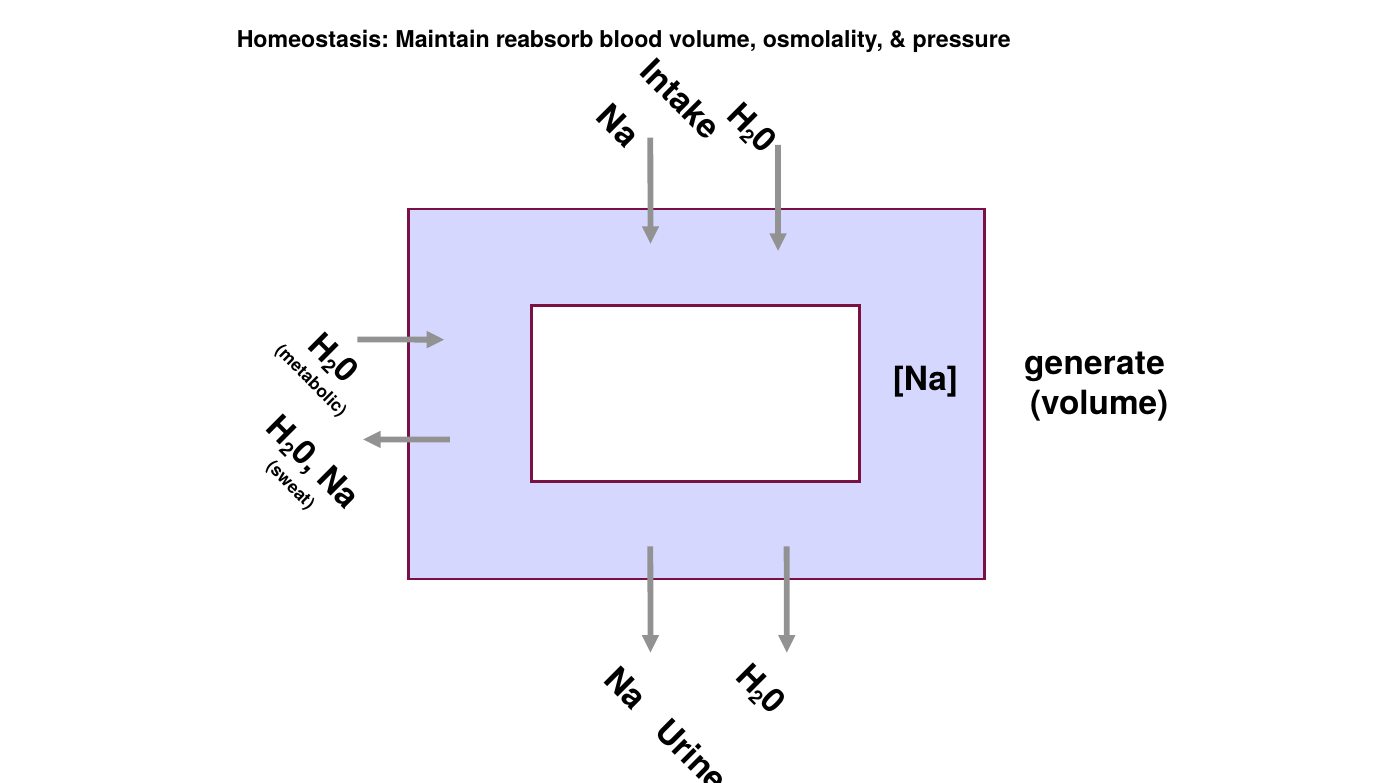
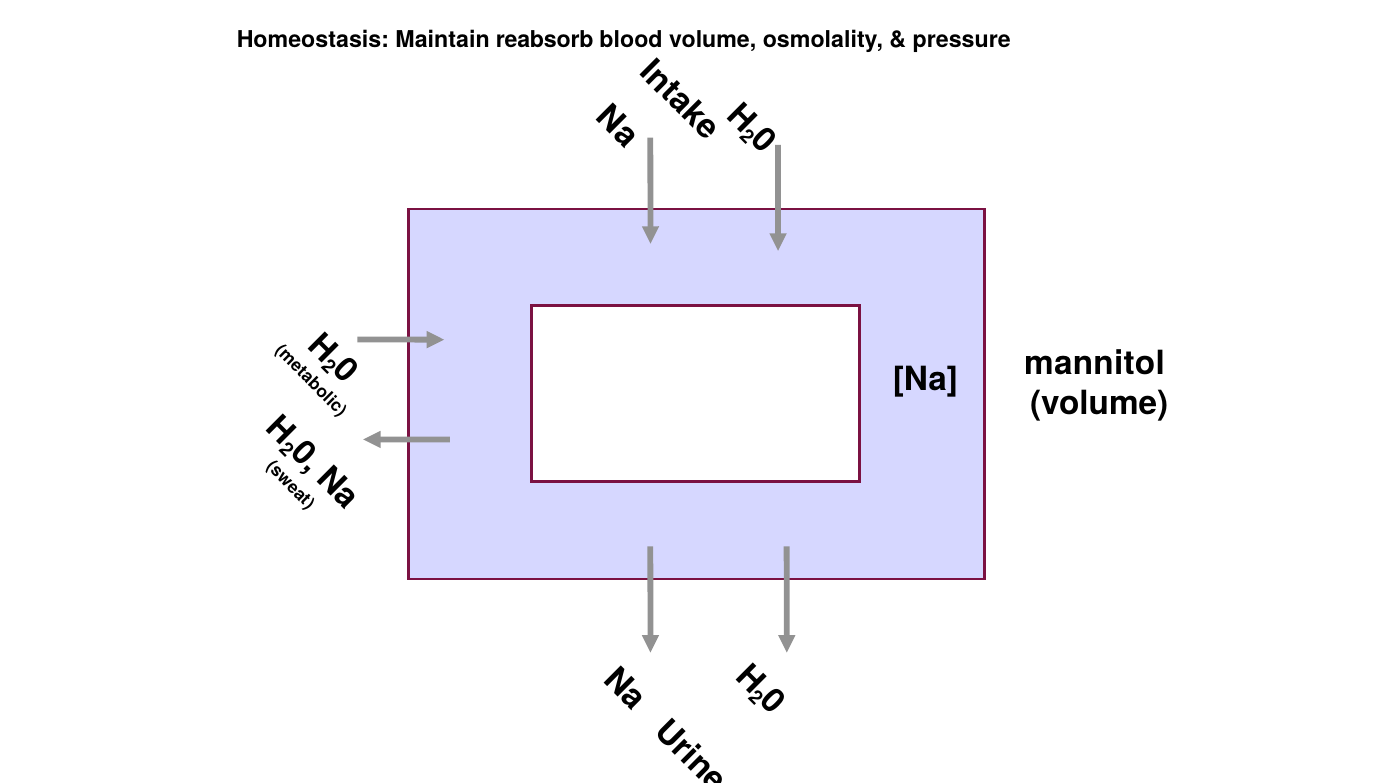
generate: generate -> mannitol
